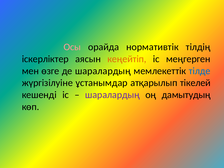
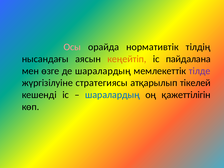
іскерліктер: іскерліктер -> нысандағы
меңгерген: меңгерген -> пайдалана
тілде colour: blue -> purple
ұстанымдар: ұстанымдар -> стратегиясы
шаралардың at (112, 95) colour: purple -> blue
дамытудың: дамытудың -> қажеттілігін
